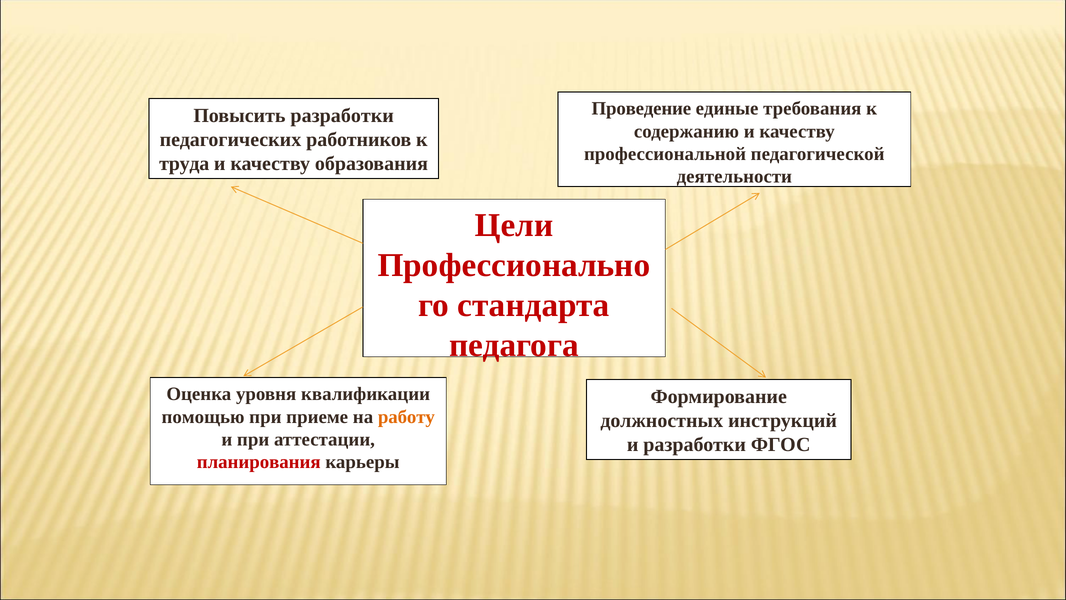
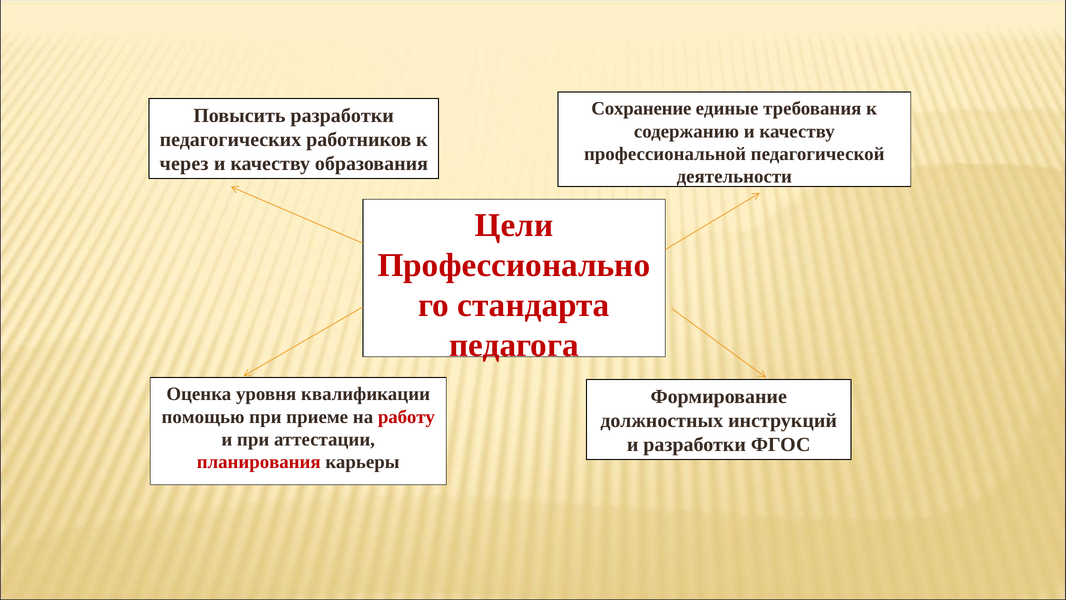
Проведение: Проведение -> Сохранение
труда: труда -> через
работу colour: orange -> red
